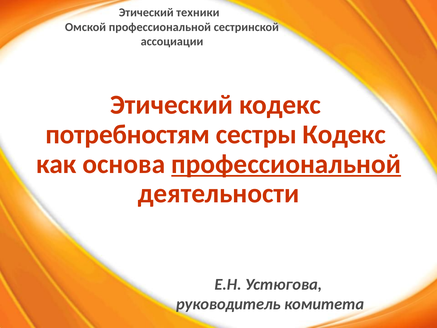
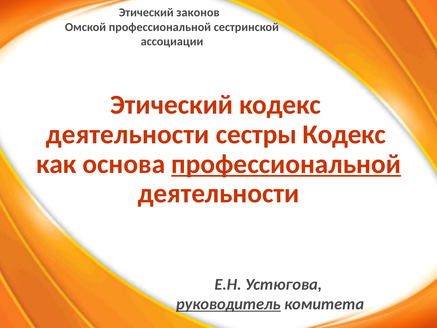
техники: техники -> законов
потребностям at (128, 134): потребностям -> деятельности
руководитель underline: none -> present
